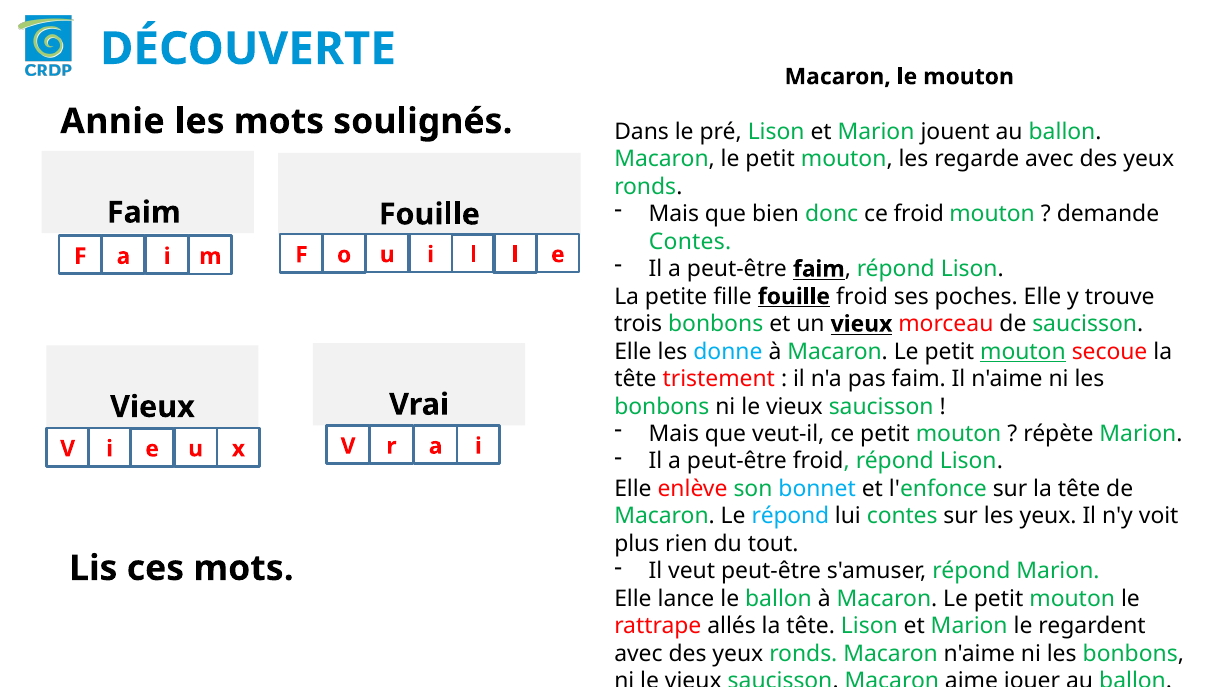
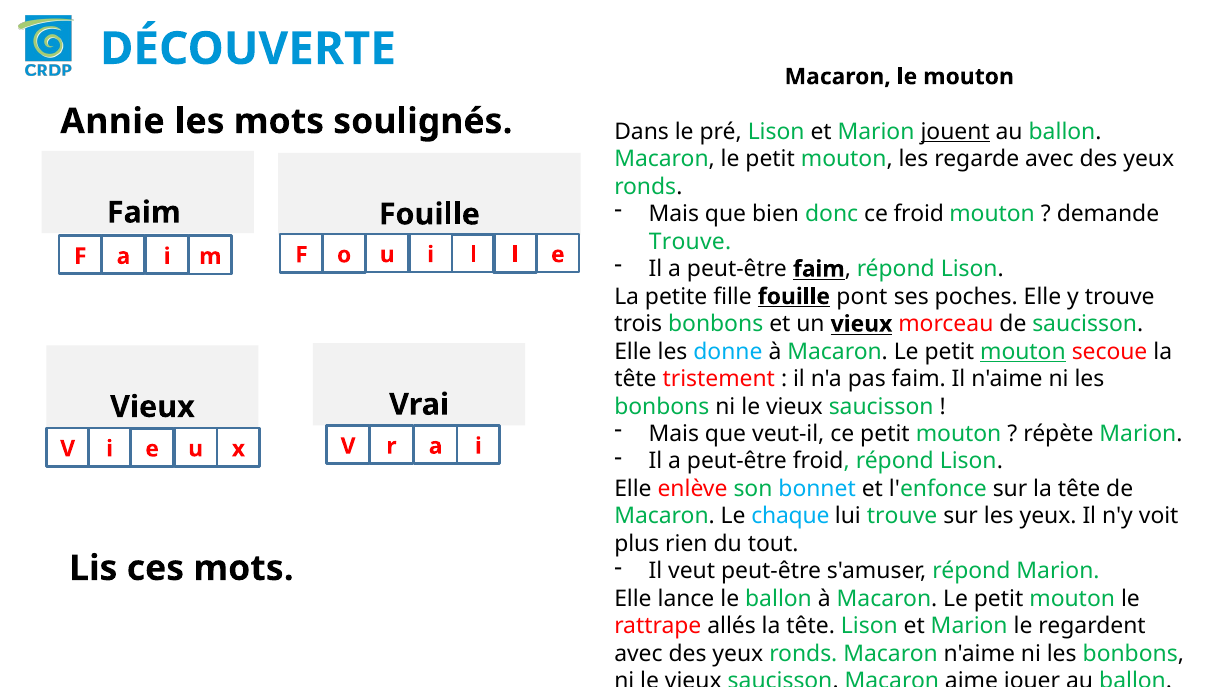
jouent underline: none -> present
Contes at (690, 242): Contes -> Trouve
fouille froid: froid -> pont
Le répond: répond -> chaque
lui contes: contes -> trouve
